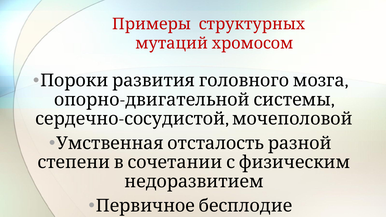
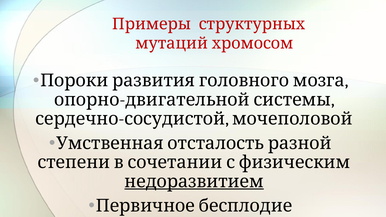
недоразвитием underline: none -> present
